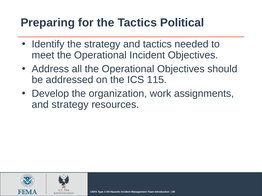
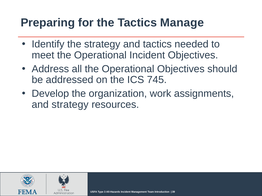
Political: Political -> Manage
115: 115 -> 745
